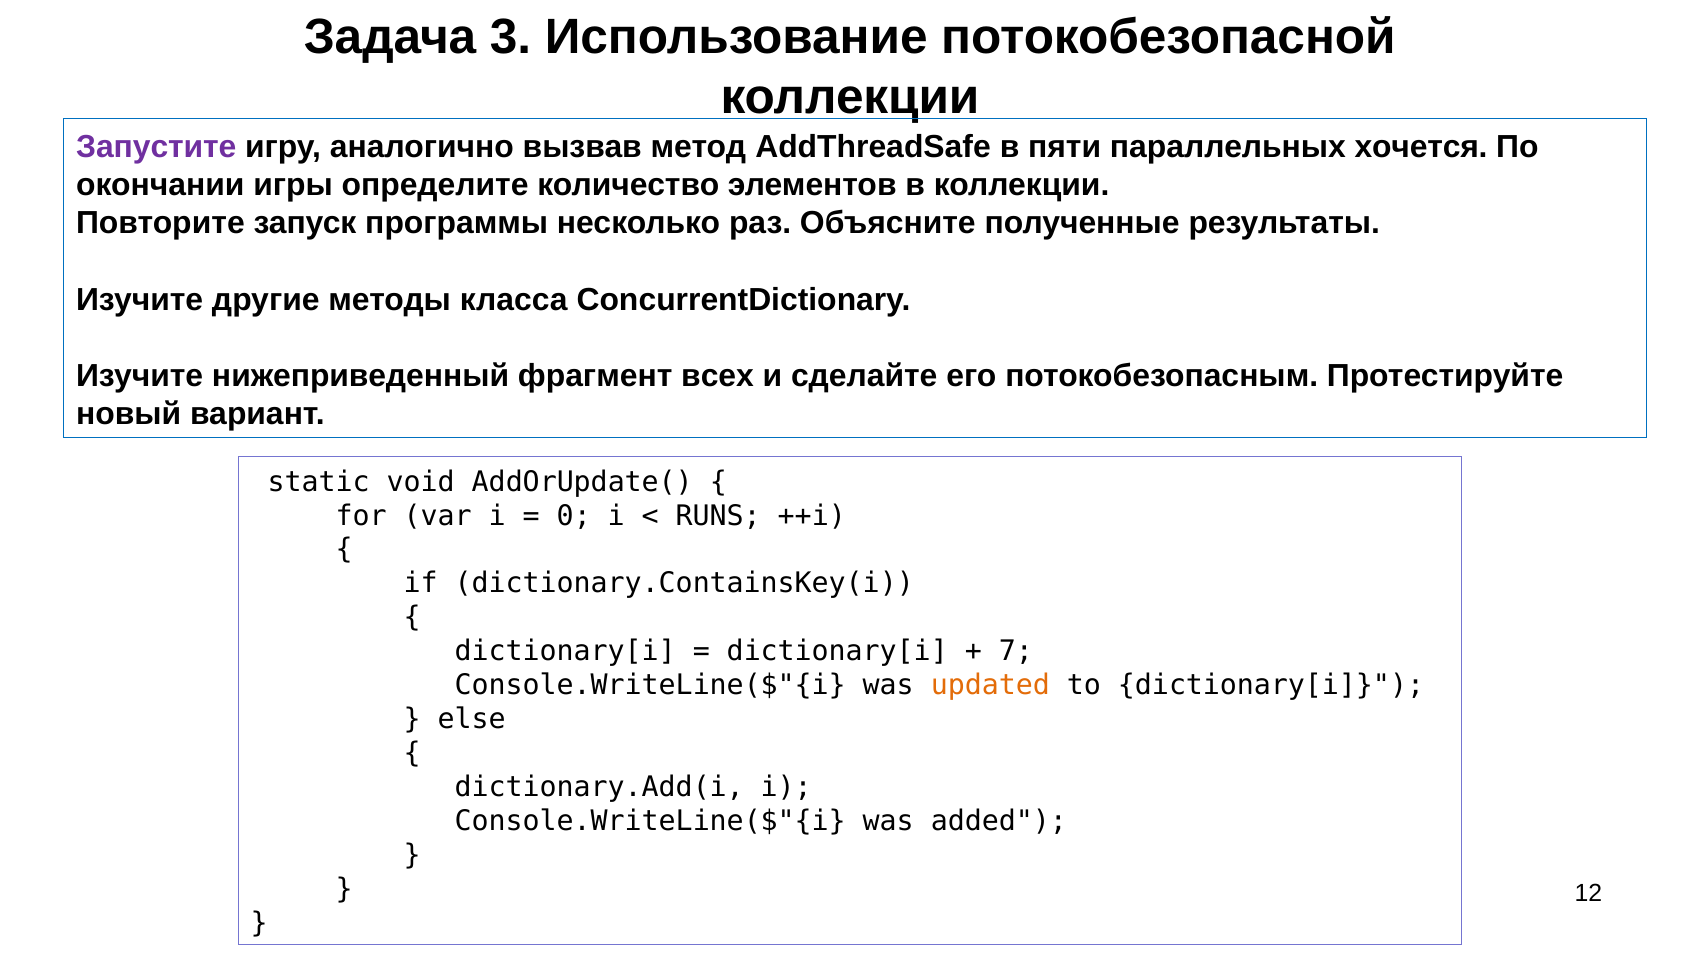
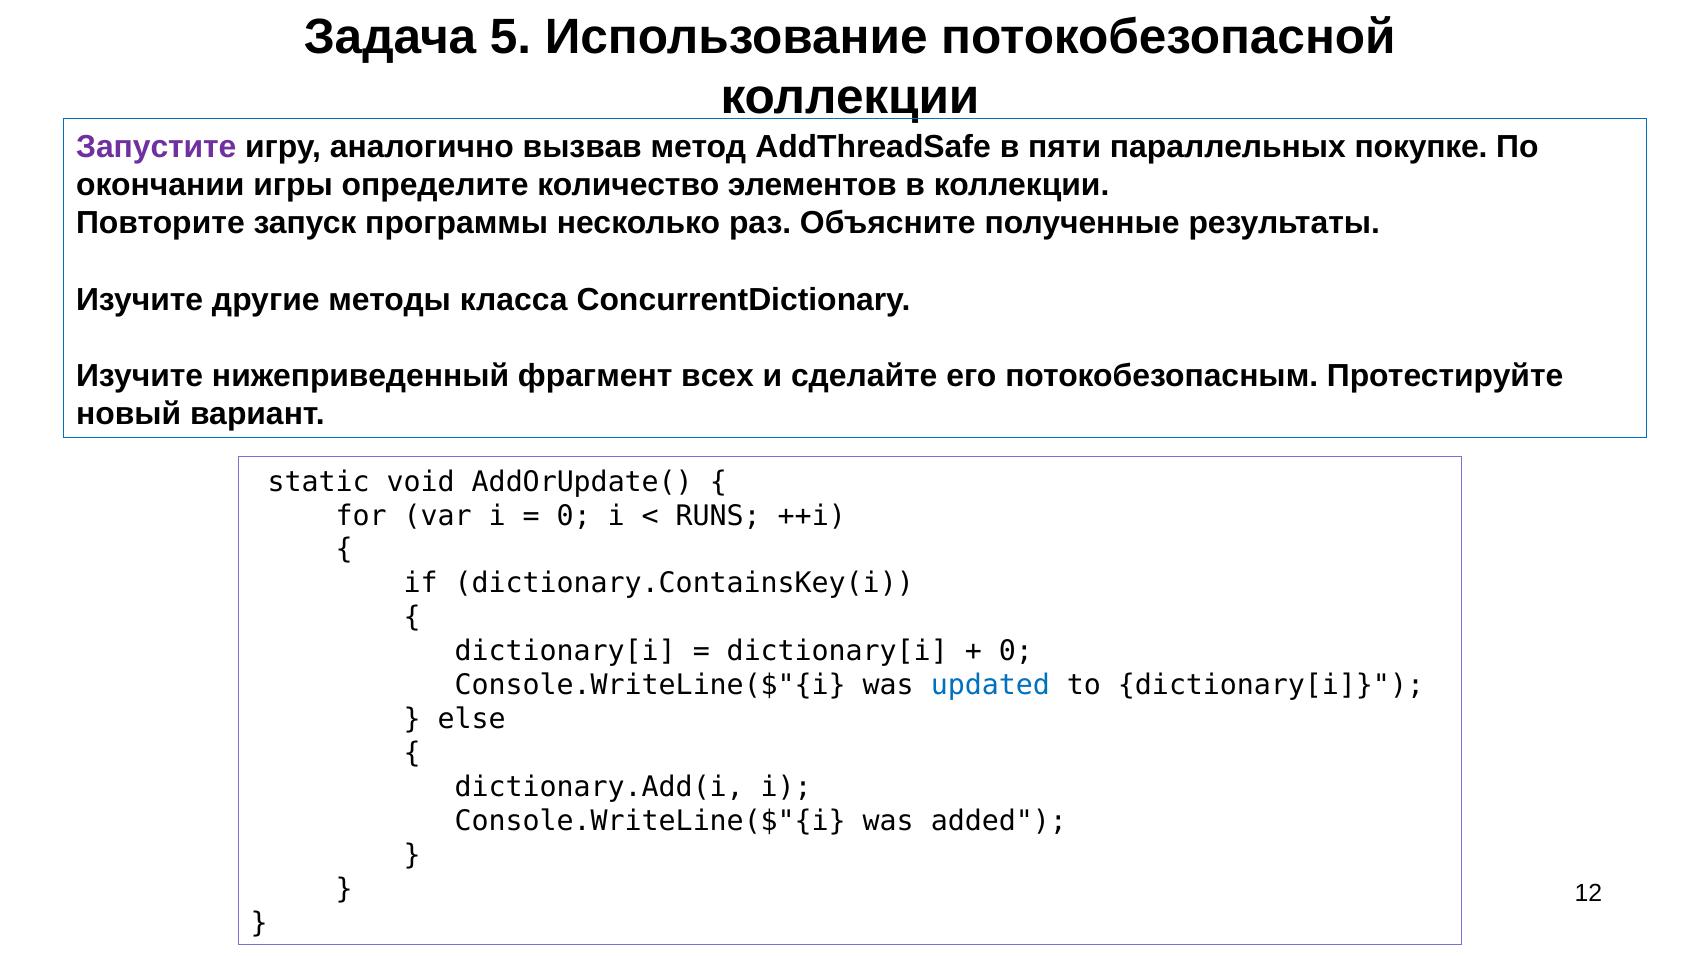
3: 3 -> 5
хочется: хочется -> покупке
7 at (1016, 652): 7 -> 0
updated colour: orange -> blue
